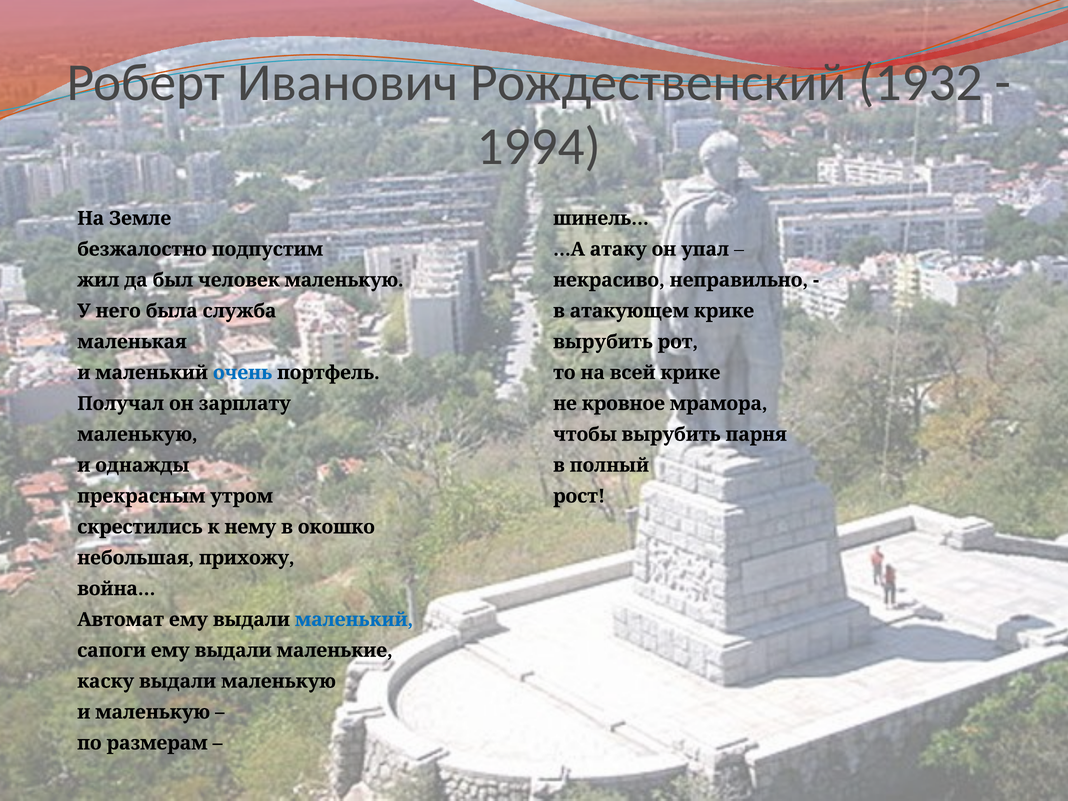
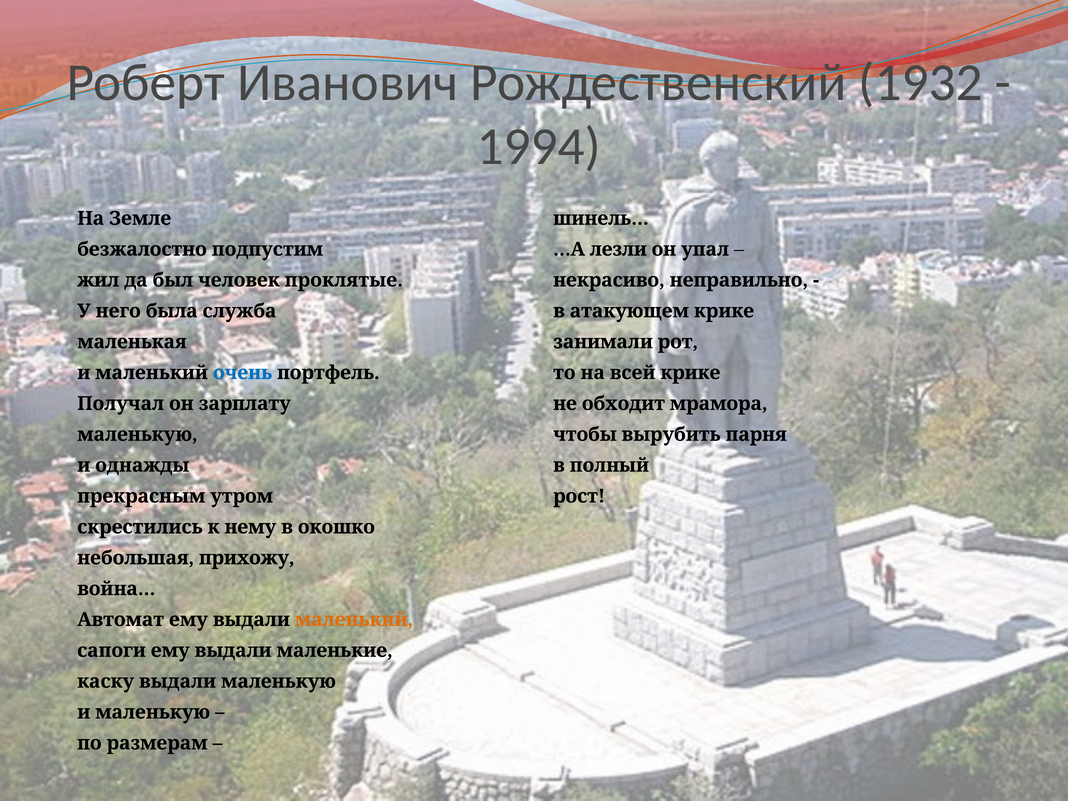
атаку: атаку -> лезли
человек маленькую: маленькую -> проклятые
вырубить at (603, 342): вырубить -> занимали
кровное: кровное -> обходит
маленький at (354, 620) colour: blue -> orange
